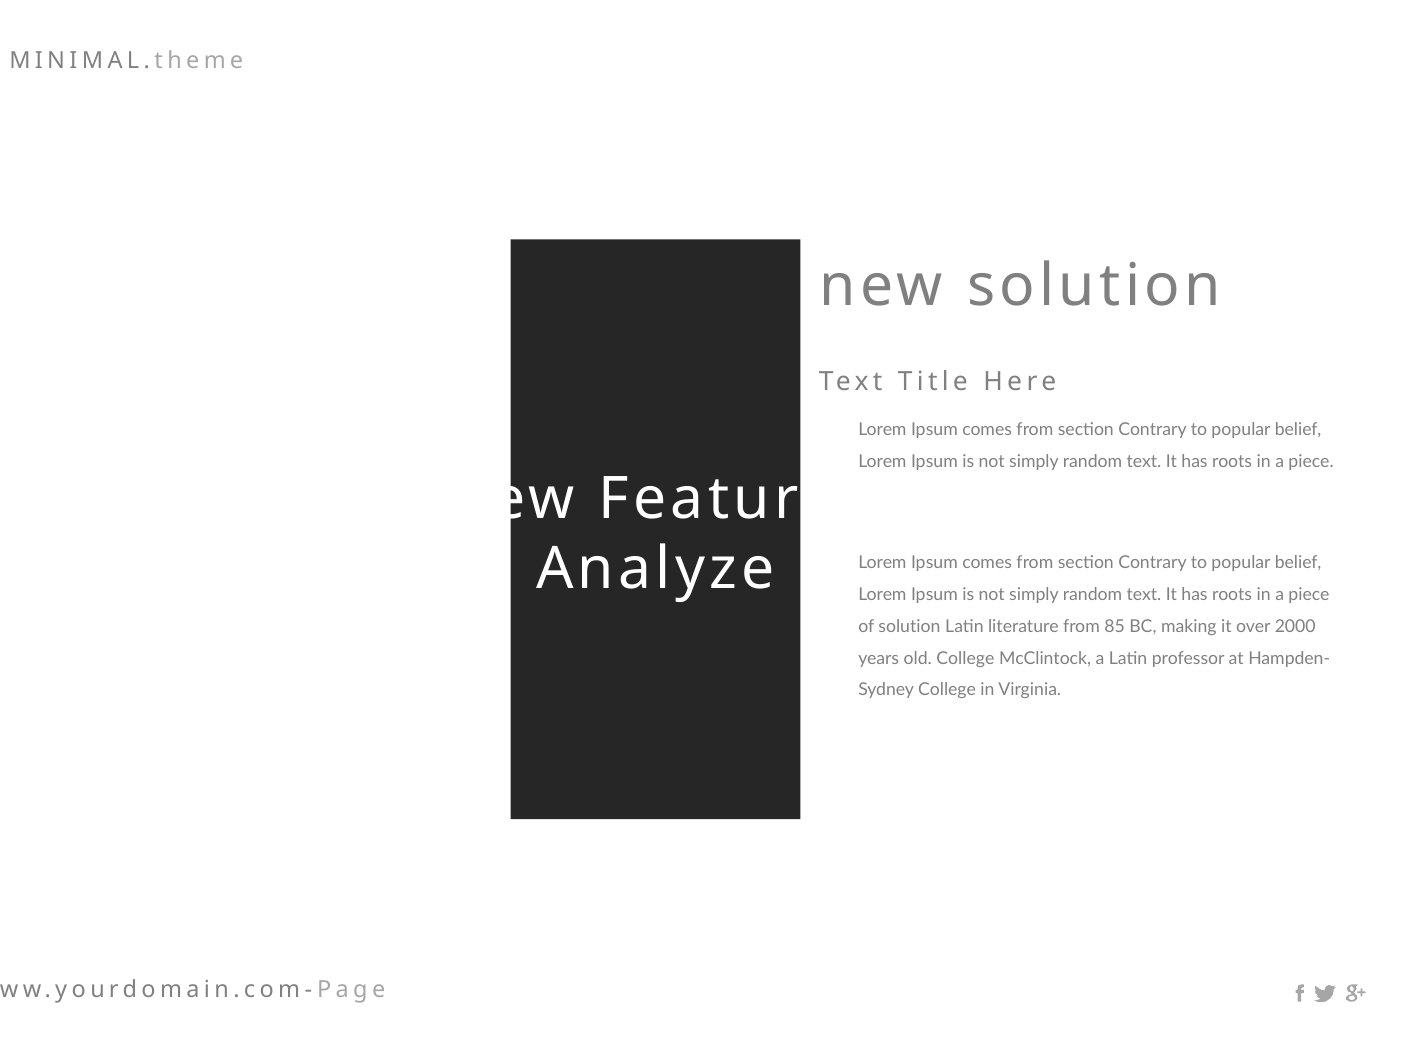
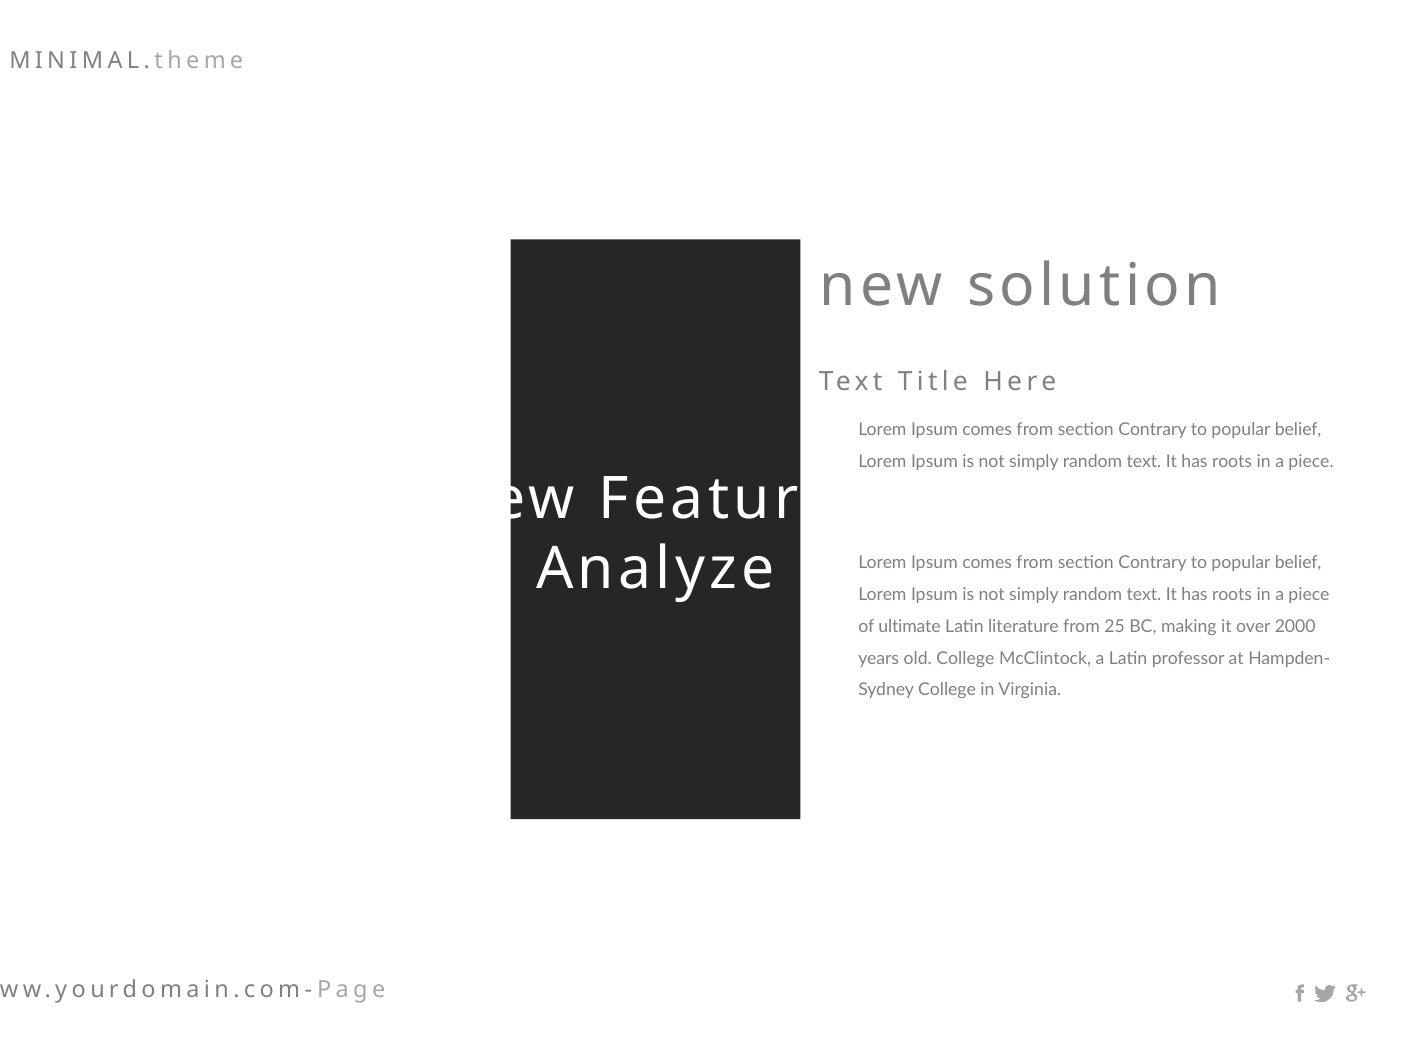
of solution: solution -> ultimate
85: 85 -> 25
